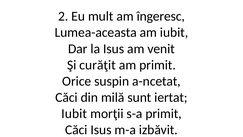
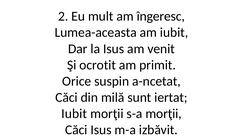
curăţit: curăţit -> ocrotit
s-a primit: primit -> morţii
